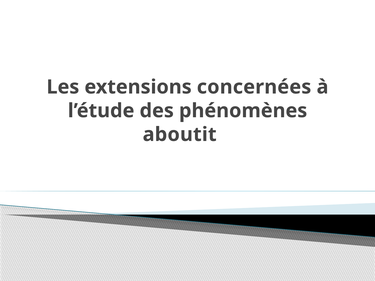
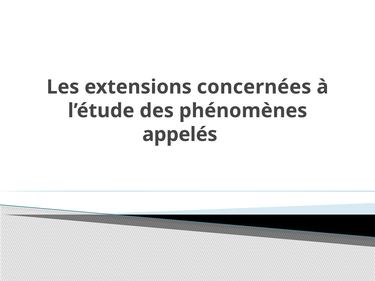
aboutit: aboutit -> appelés
